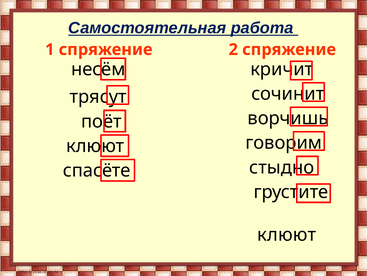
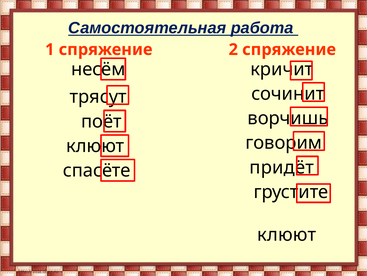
стыдно: стыдно -> придёт
